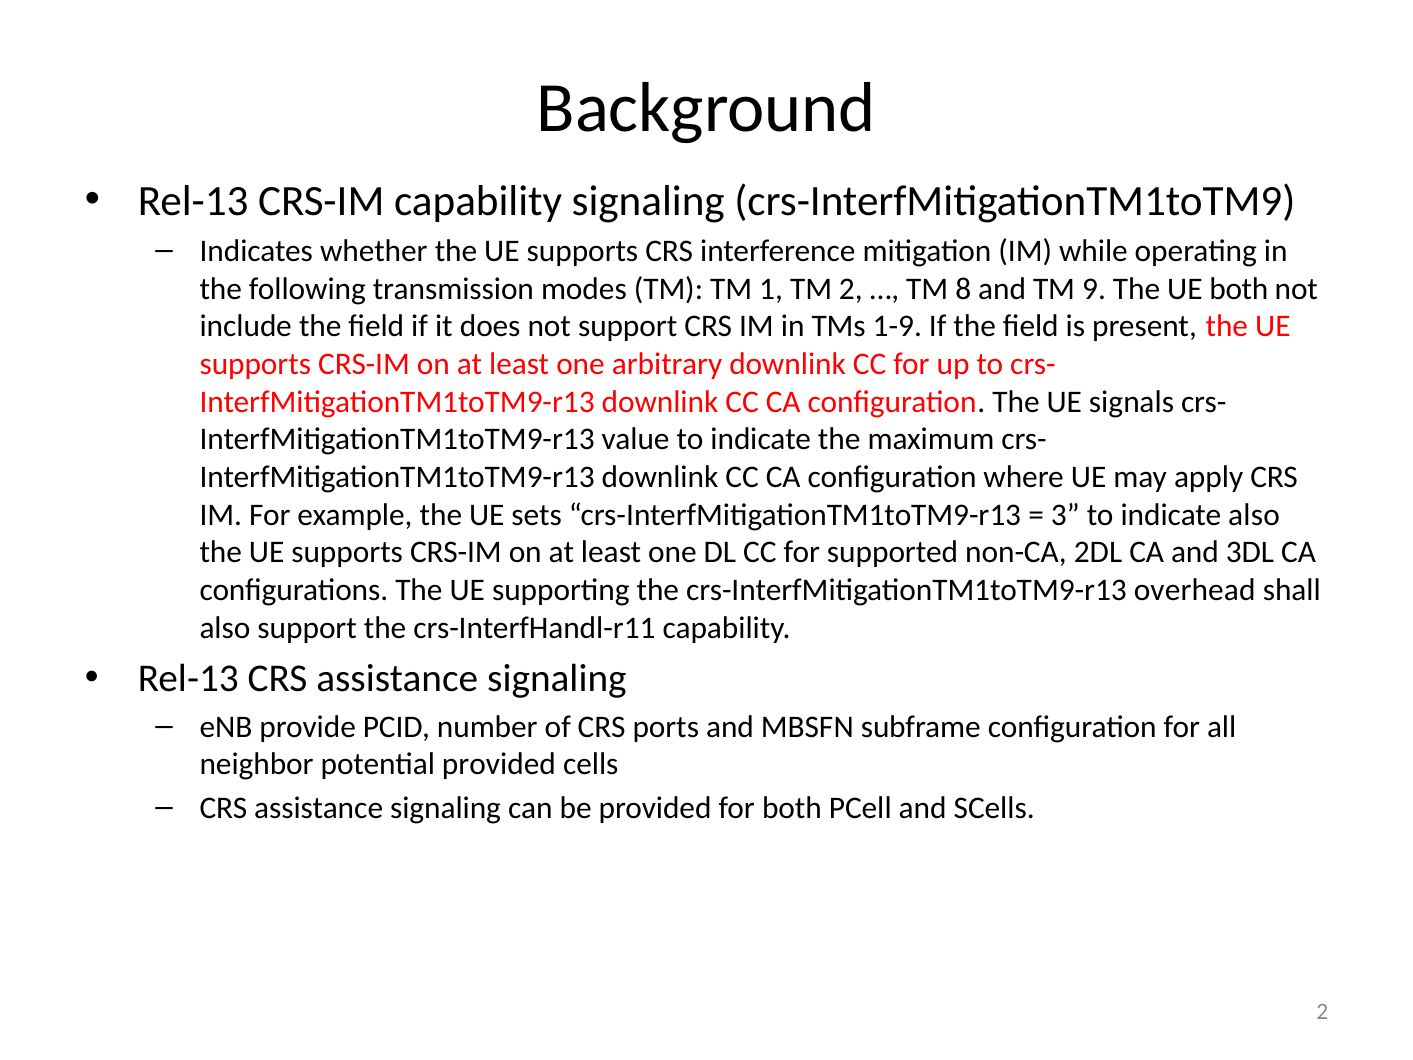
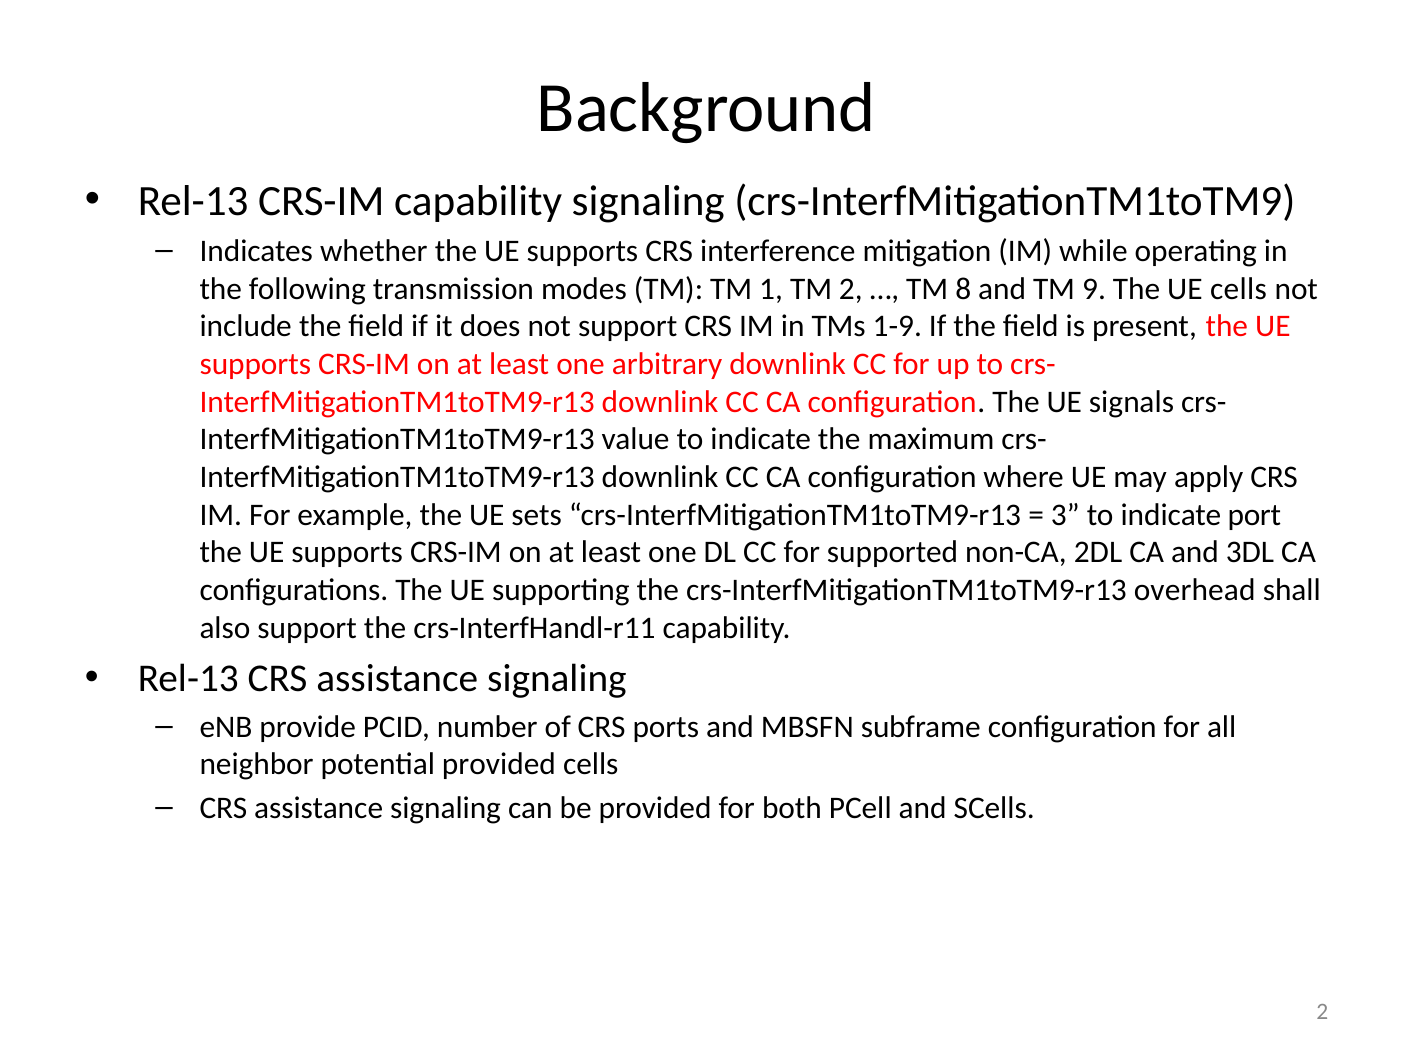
UE both: both -> cells
indicate also: also -> port
